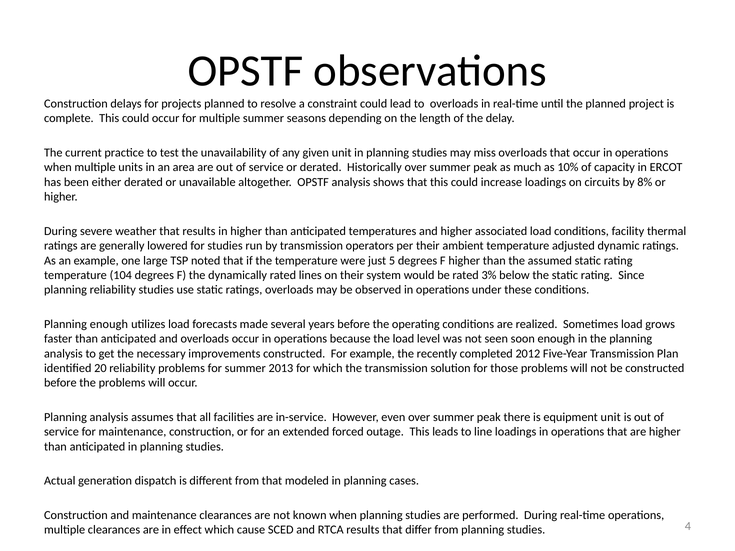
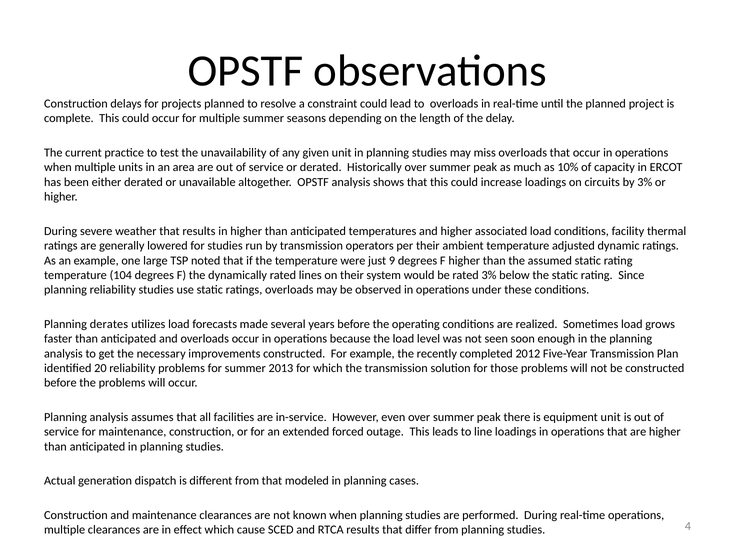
by 8%: 8% -> 3%
5: 5 -> 9
Planning enough: enough -> derates
